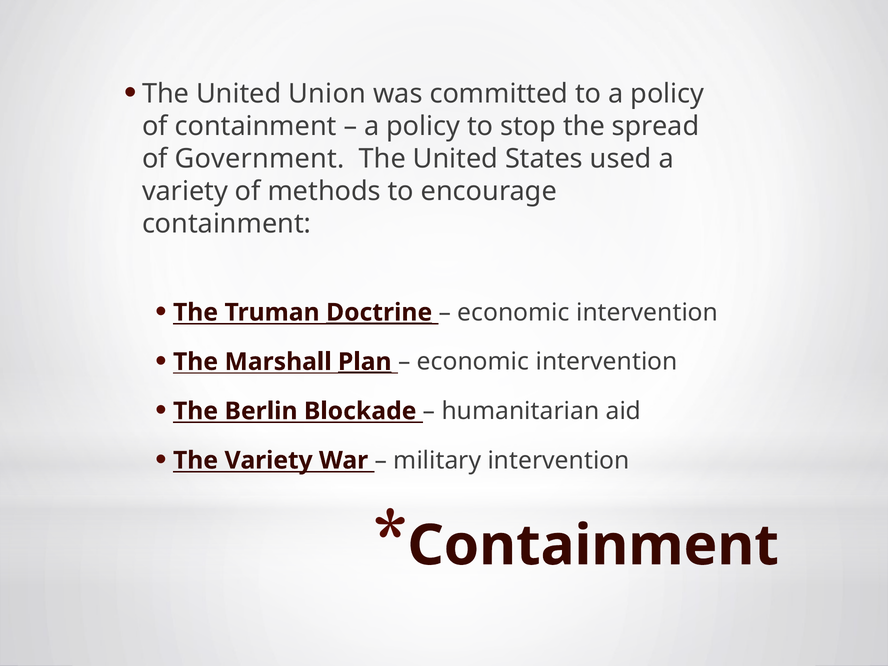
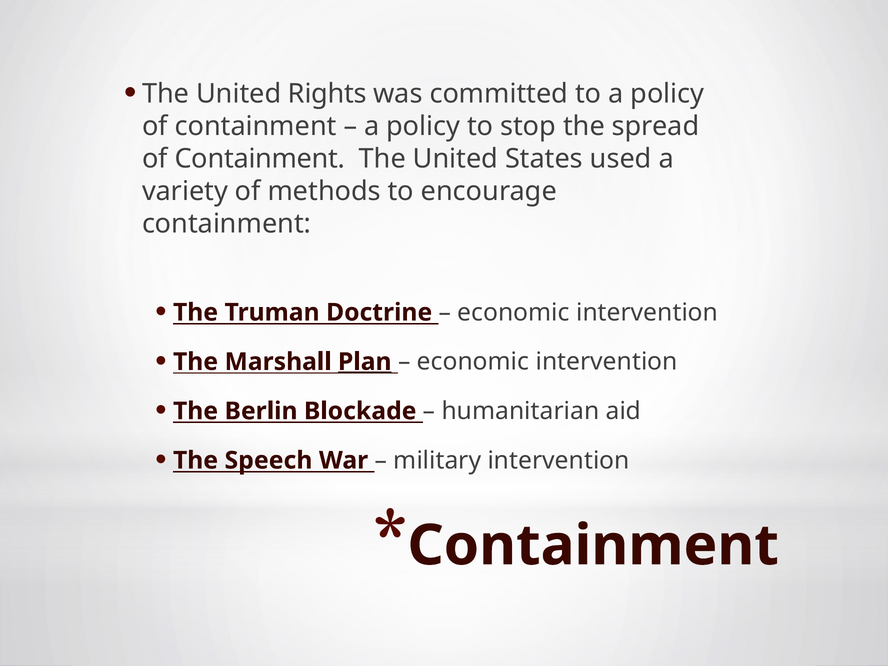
Union: Union -> Rights
Government at (260, 159): Government -> Containment
Doctrine underline: present -> none
The Variety: Variety -> Speech
